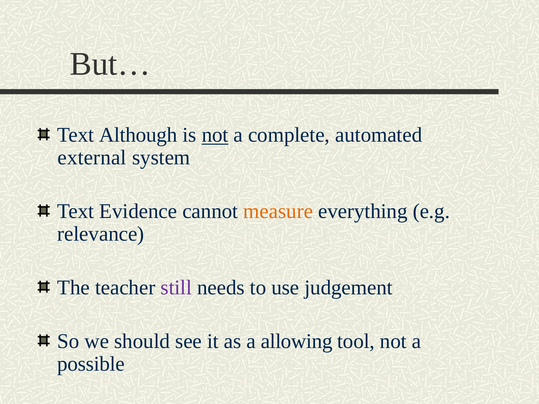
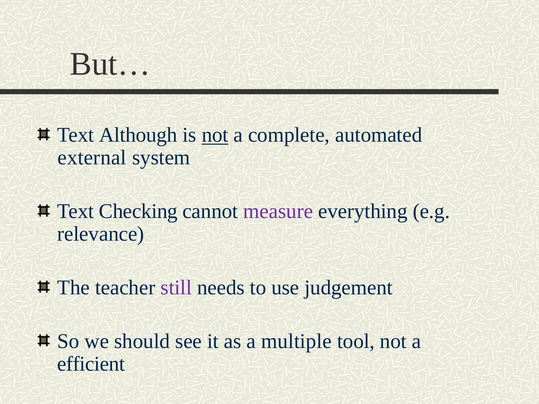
Evidence: Evidence -> Checking
measure colour: orange -> purple
allowing: allowing -> multiple
possible: possible -> efficient
